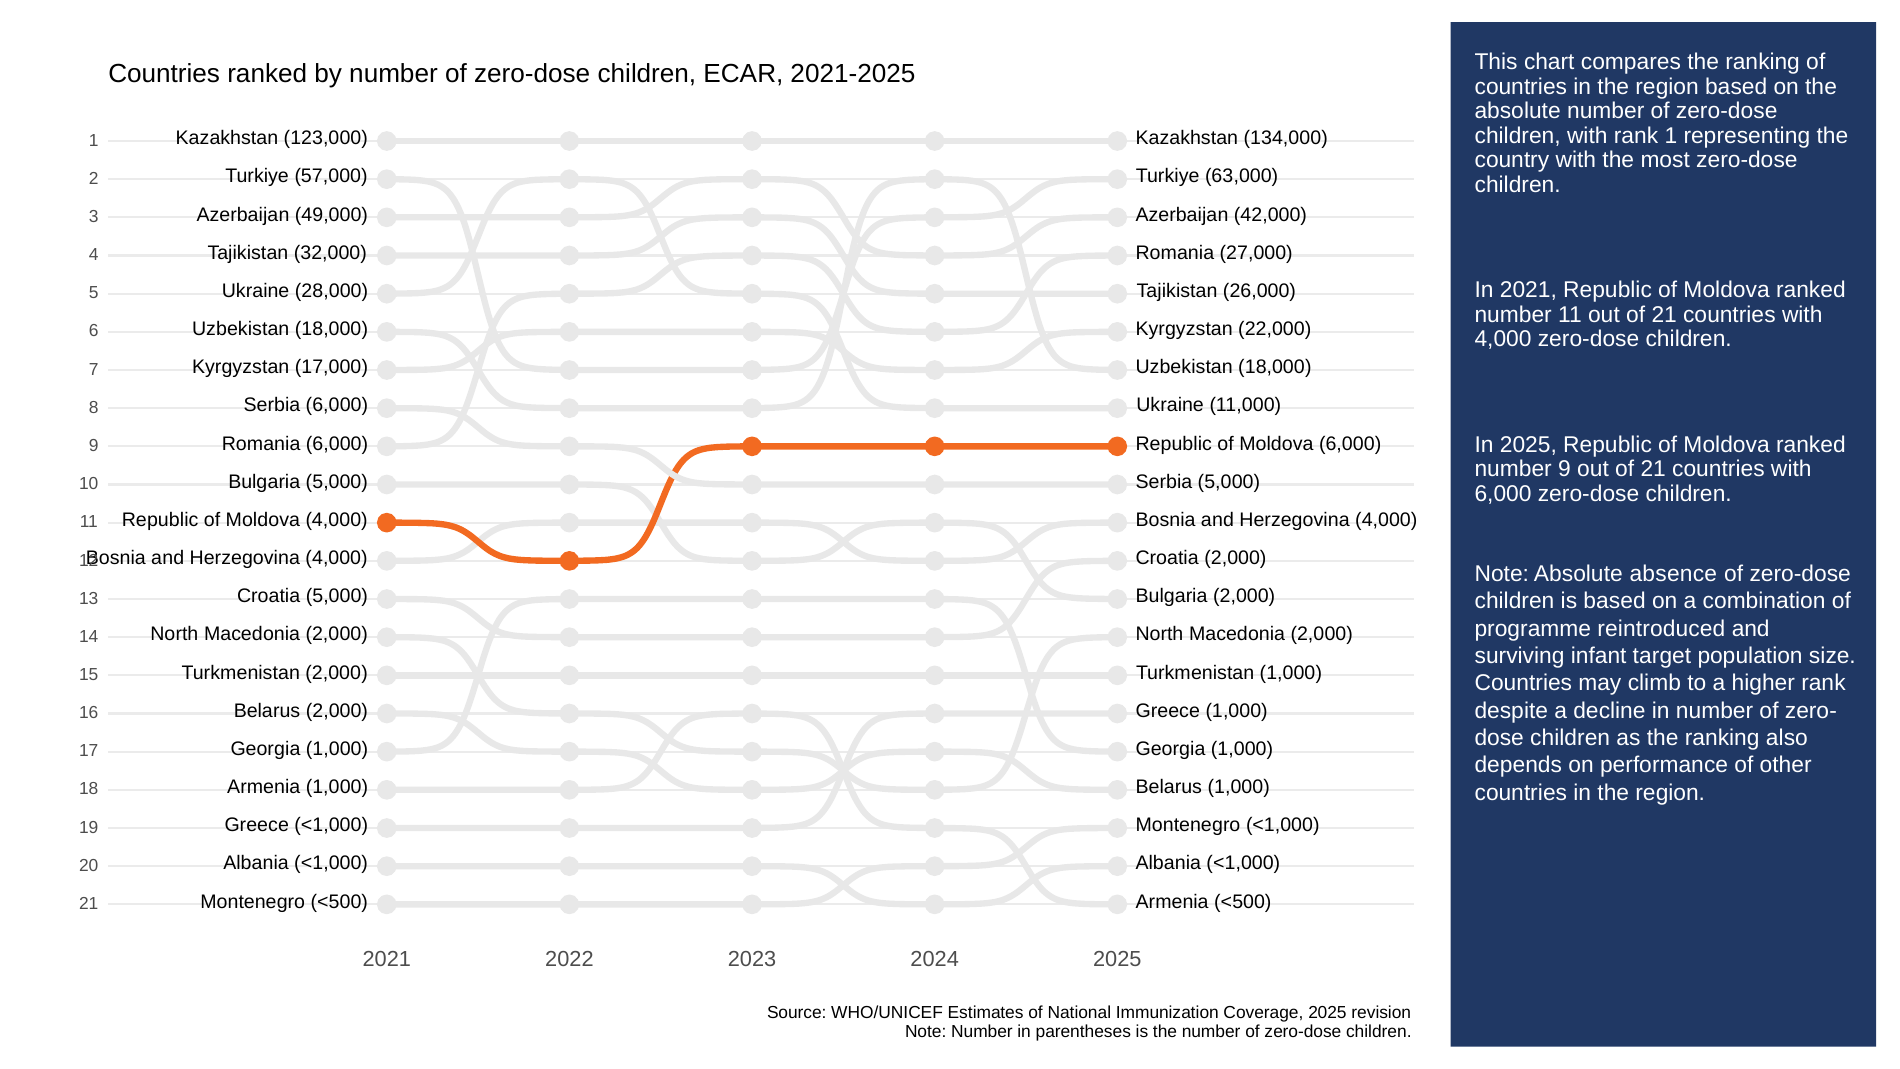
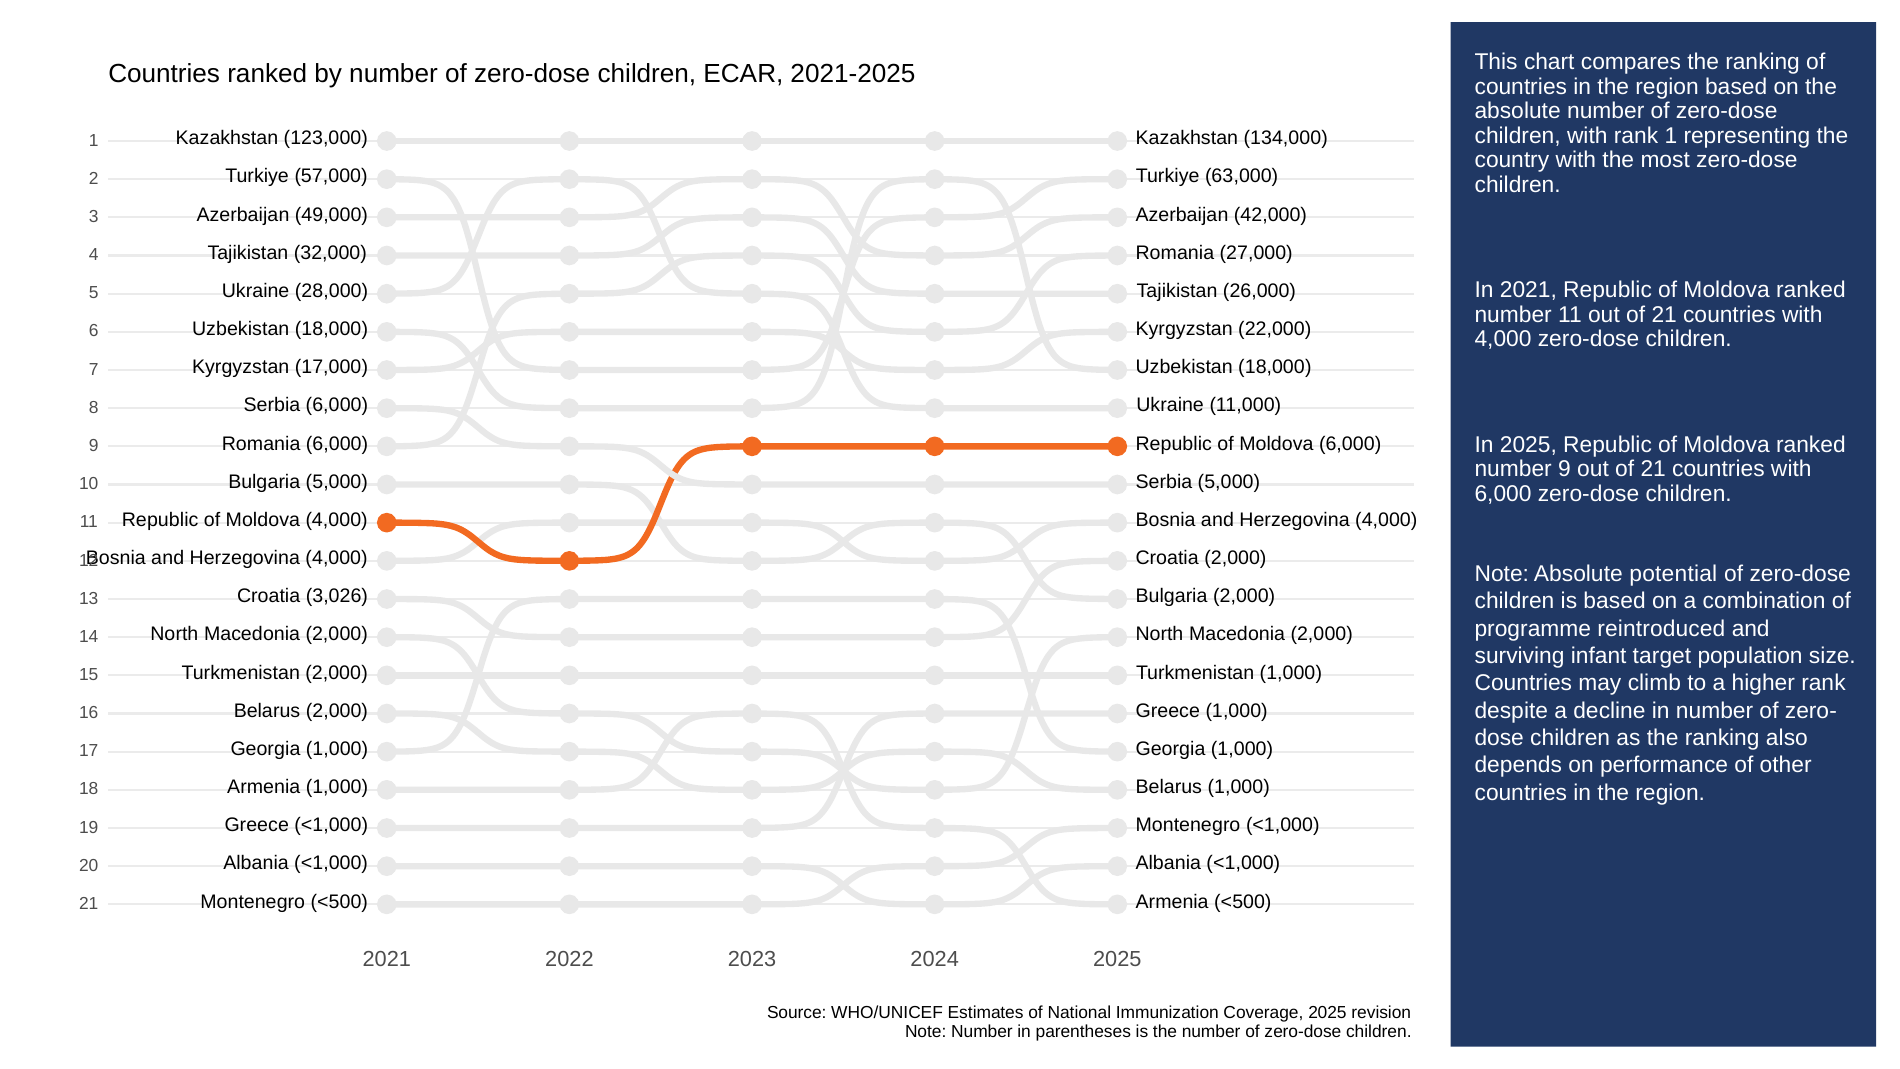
absence: absence -> potential
Croatia 5,000: 5,000 -> 3,026
